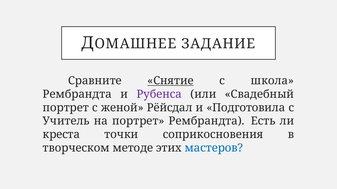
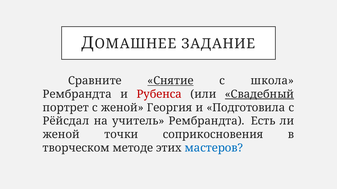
Рубенса colour: purple -> red
Свадебный underline: none -> present
Рёйсдал: Рёйсдал -> Георгия
Учитель: Учитель -> Рёйсдал
на портрет: портрет -> учитель
креста at (61, 135): креста -> женой
